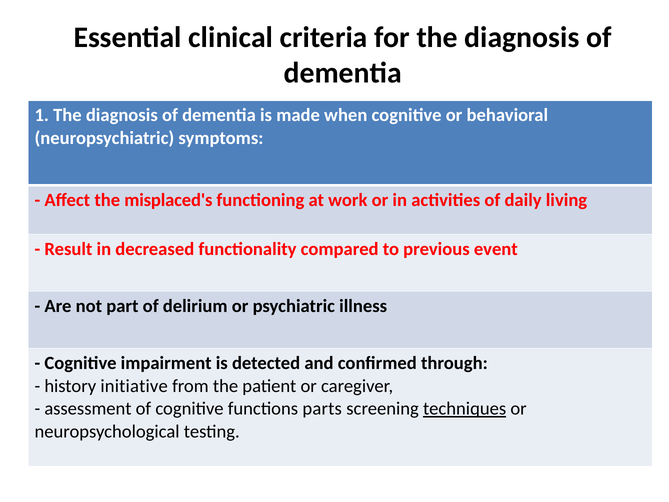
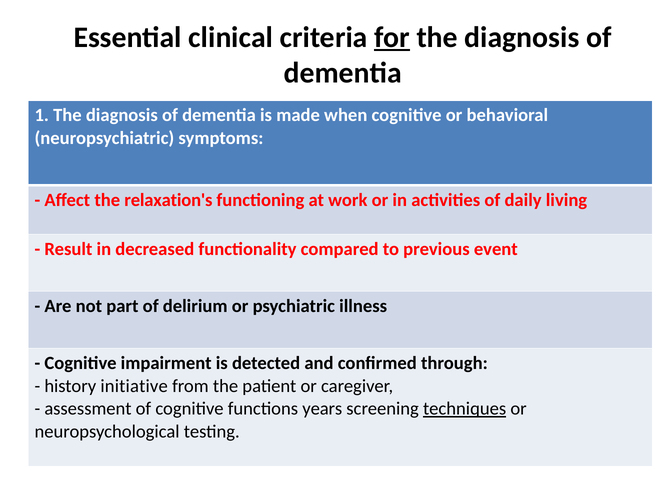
for underline: none -> present
misplaced's: misplaced's -> relaxation's
parts: parts -> years
